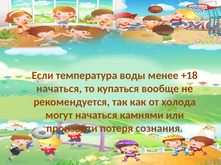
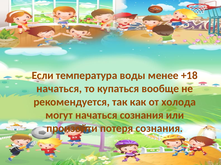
начаться камнями: камнями -> сознания
